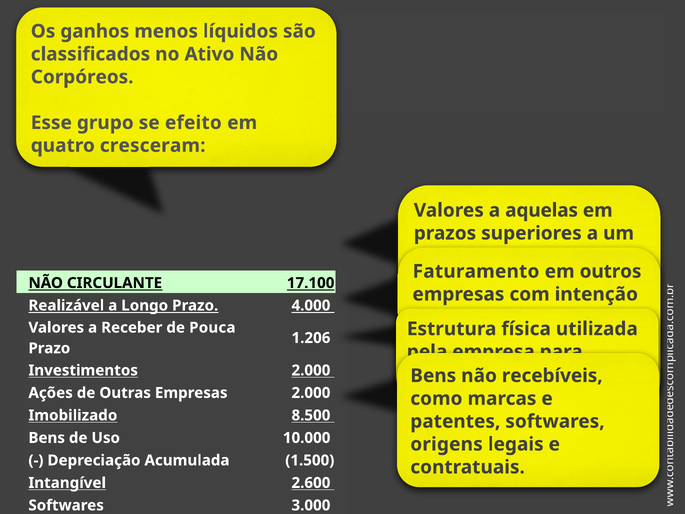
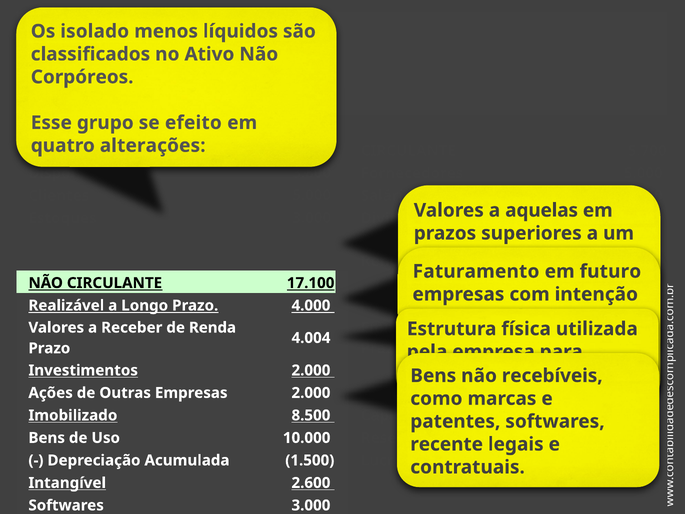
ganhos: ganhos -> isolado
cresceram: cresceram -> alterações
outros: outros -> futuro
Receber de Pouca: Pouca -> Renda
1.206: 1.206 -> 4.004
origens: origens -> recente
